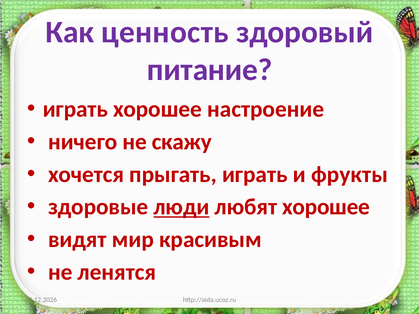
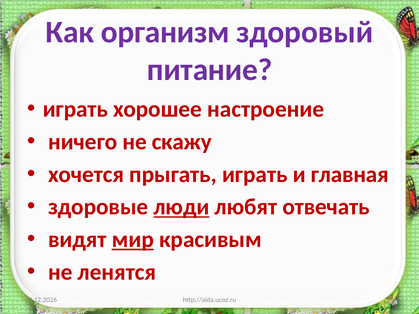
ценность: ценность -> организм
фрукты: фрукты -> главная
любят хорошее: хорошее -> отвечать
мир underline: none -> present
